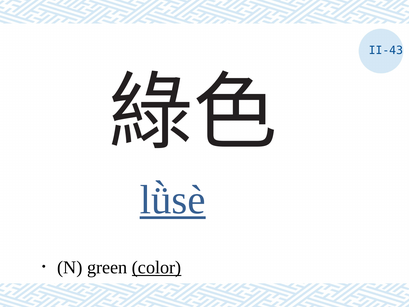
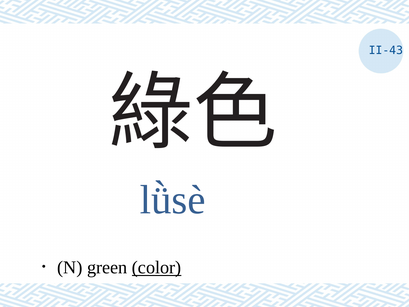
lǜsè underline: present -> none
